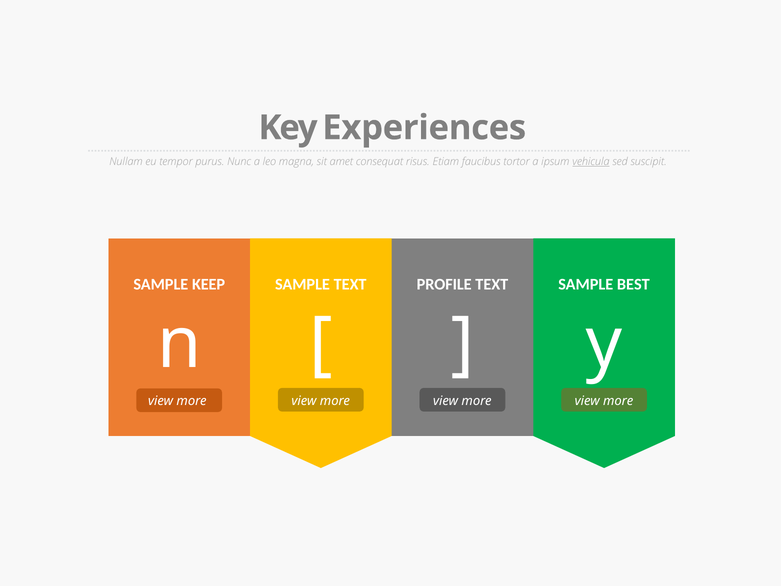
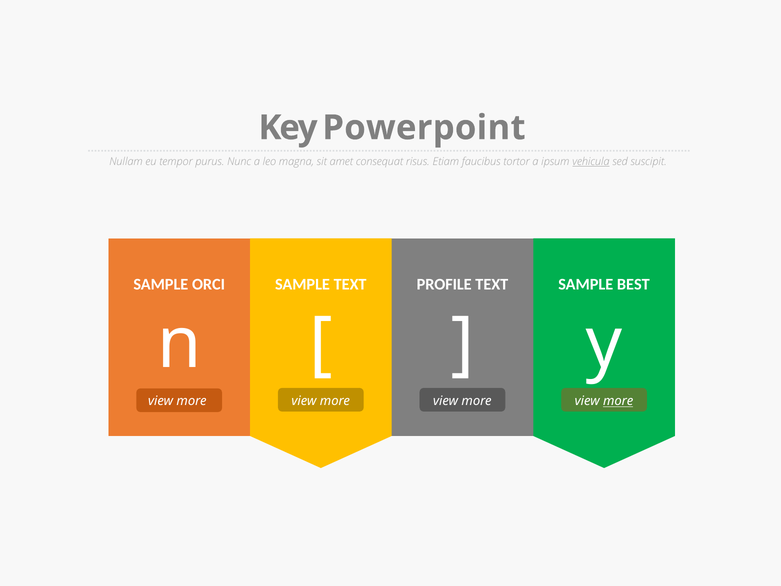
Experiences: Experiences -> Powerpoint
KEEP: KEEP -> ORCI
more at (618, 401) underline: none -> present
